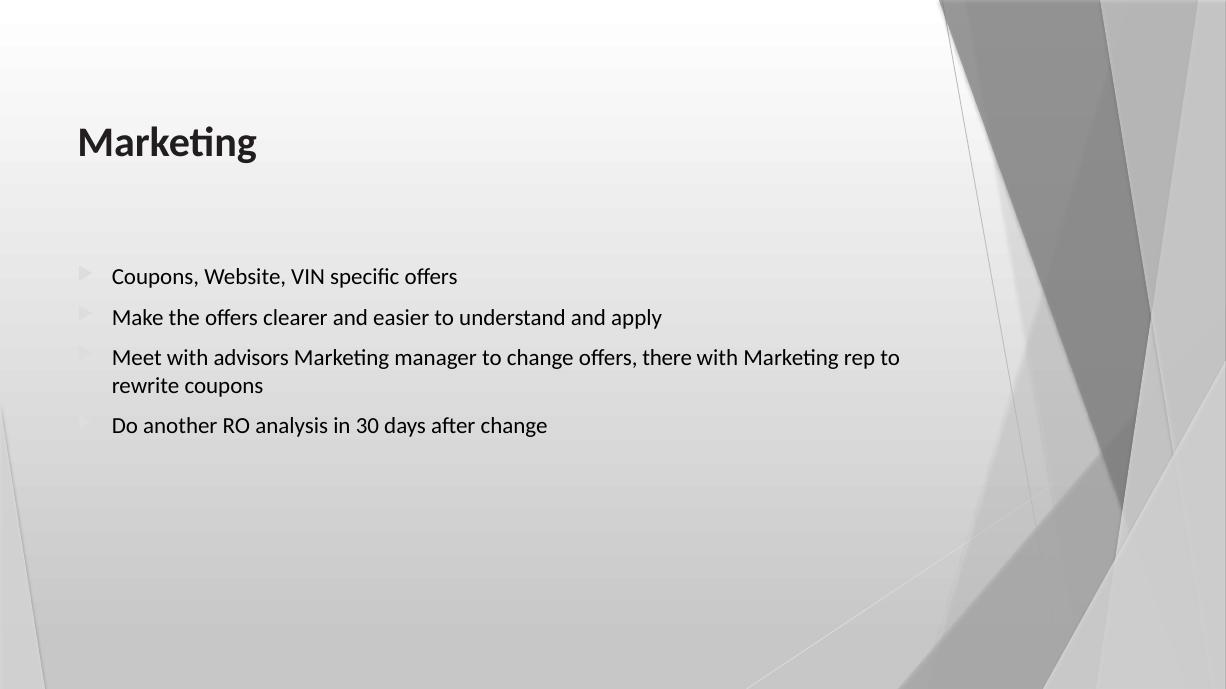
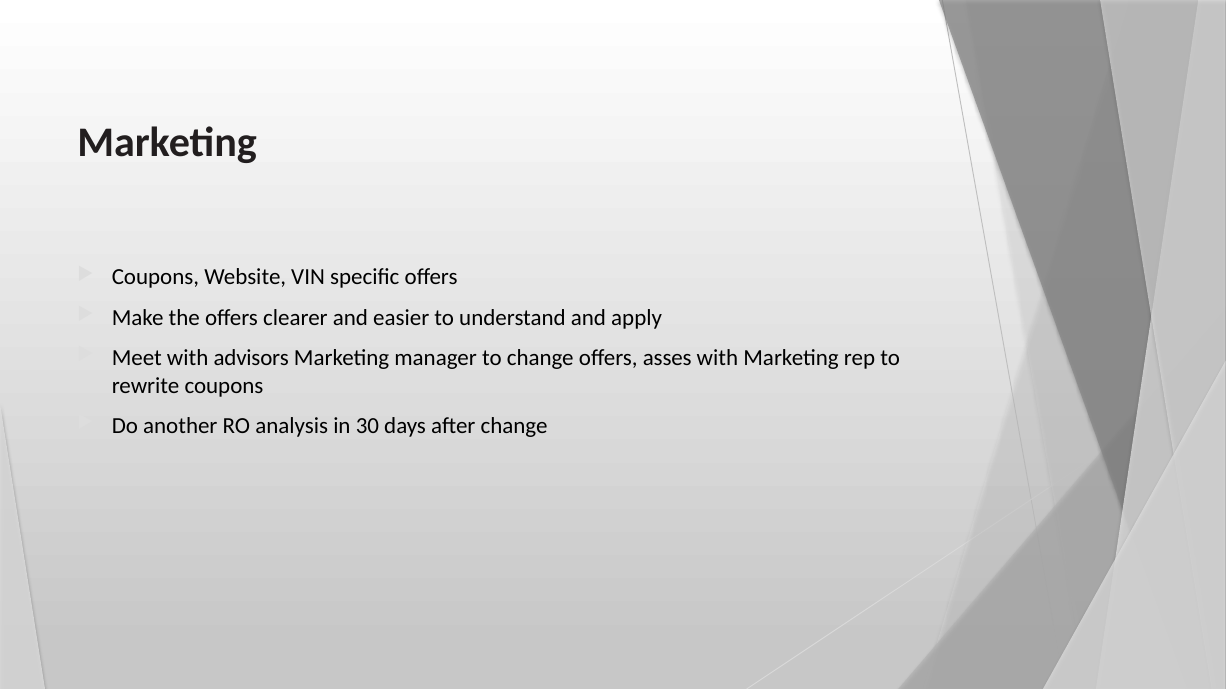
there: there -> asses
